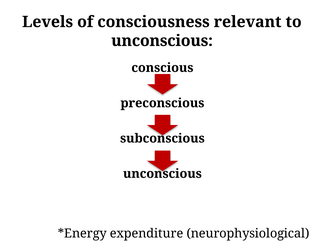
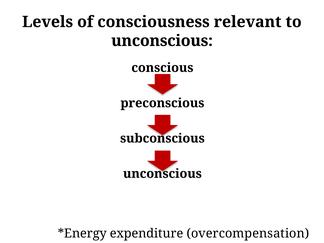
neurophysiological: neurophysiological -> overcompensation
